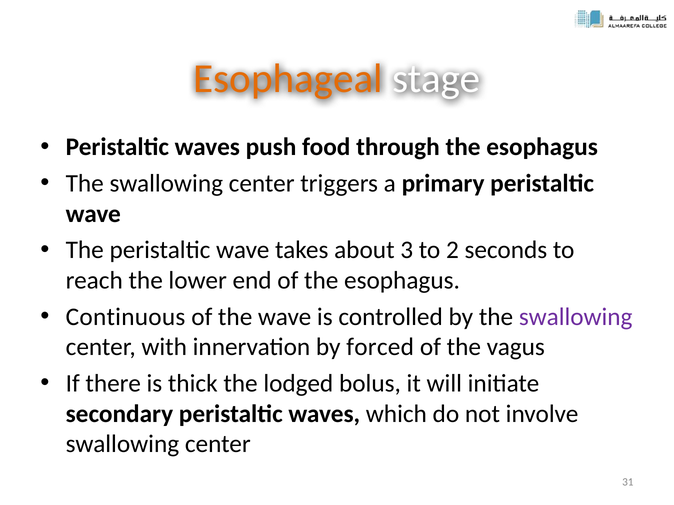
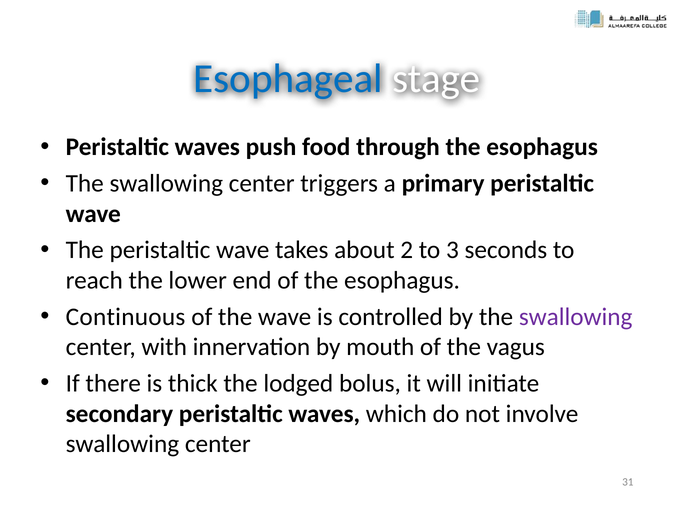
Esophageal colour: orange -> blue
3: 3 -> 2
2: 2 -> 3
forced: forced -> mouth
